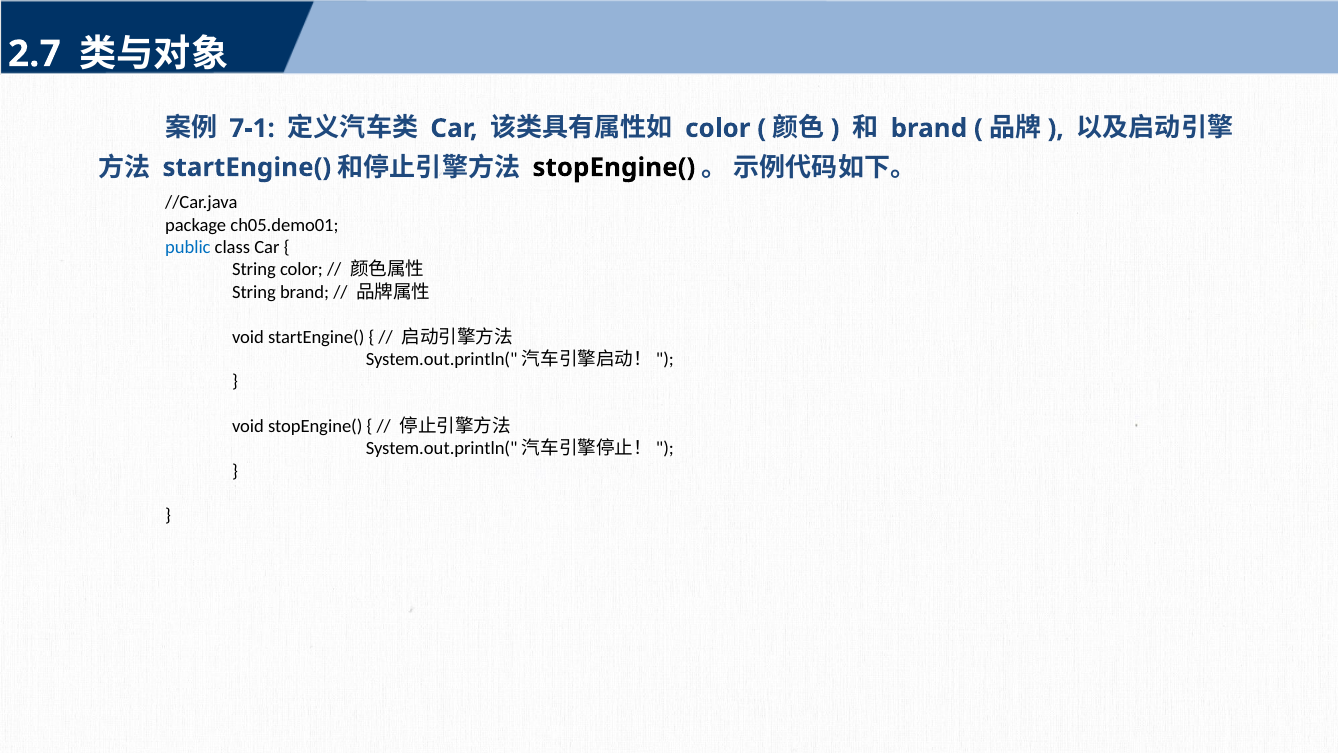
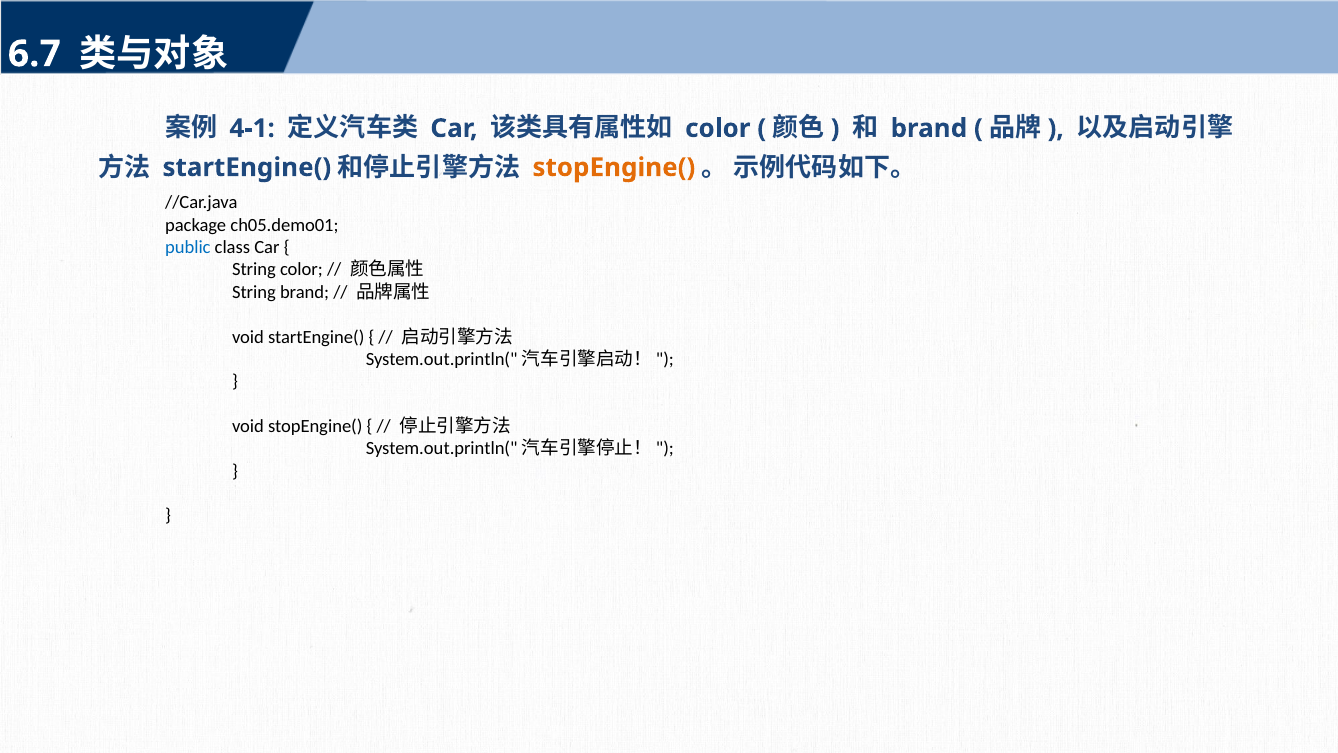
2.7: 2.7 -> 6.7
7-1: 7-1 -> 4-1
stopEngine( at (614, 167) colour: black -> orange
